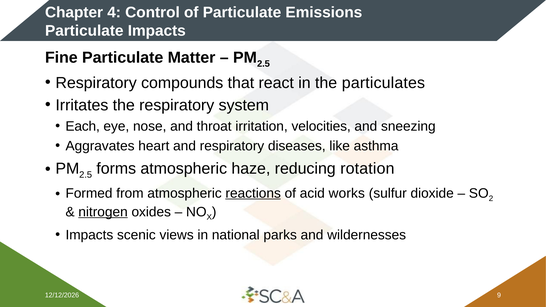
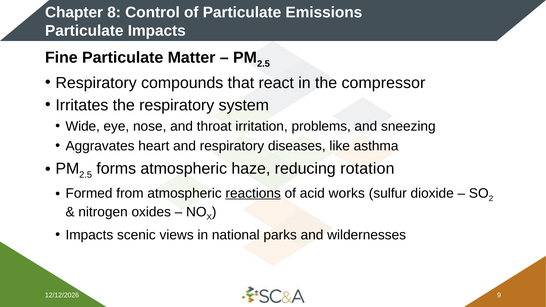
4: 4 -> 8
particulates: particulates -> compressor
Each: Each -> Wide
velocities: velocities -> problems
nitrogen underline: present -> none
